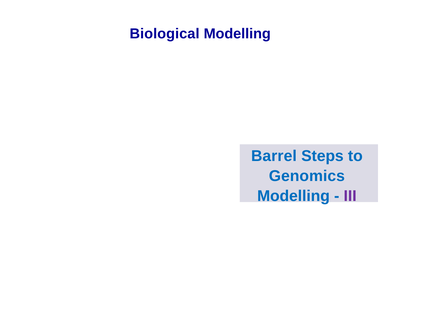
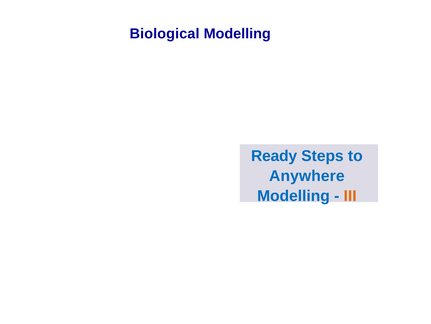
Barrel: Barrel -> Ready
Genomics: Genomics -> Anywhere
III colour: purple -> orange
